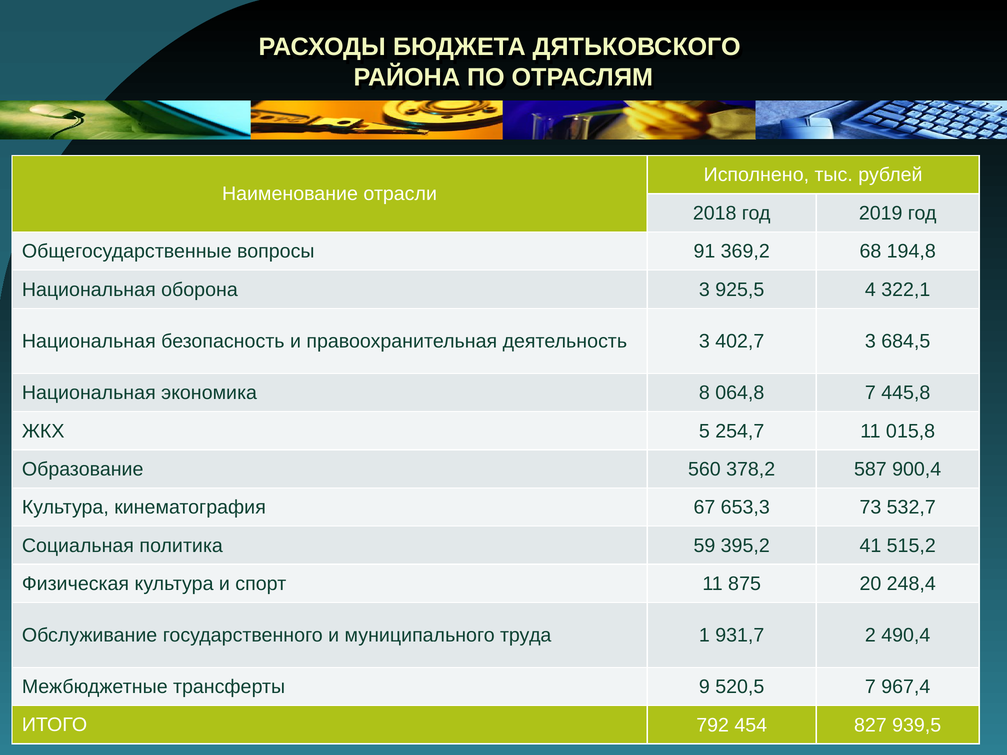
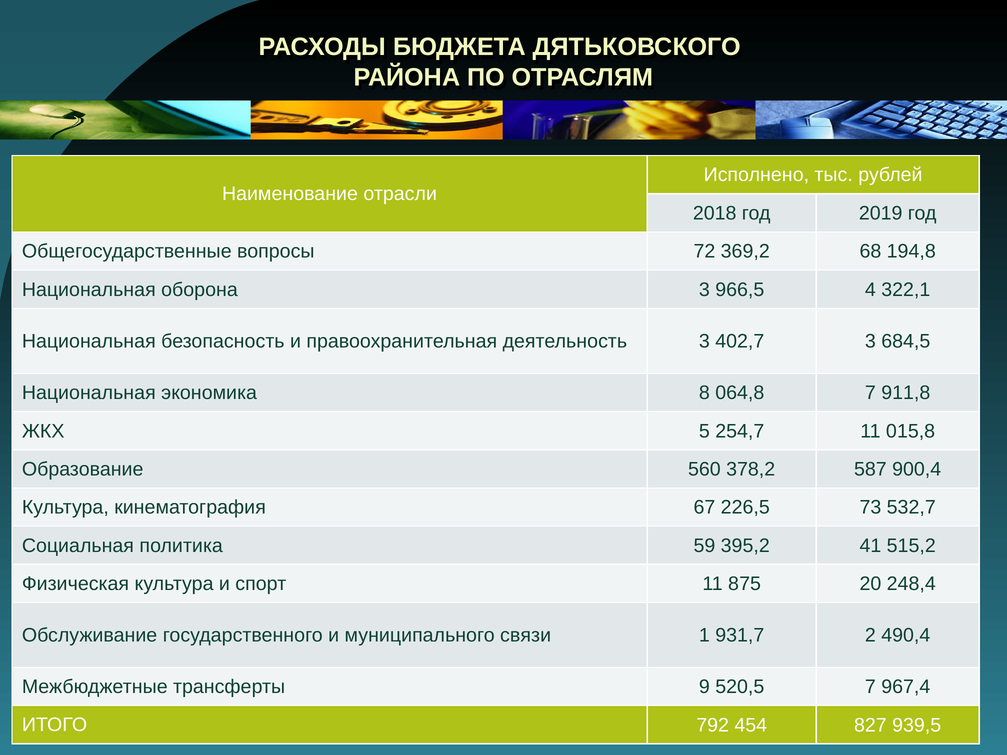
91: 91 -> 72
925,5: 925,5 -> 966,5
445,8: 445,8 -> 911,8
653,3: 653,3 -> 226,5
труда: труда -> связи
